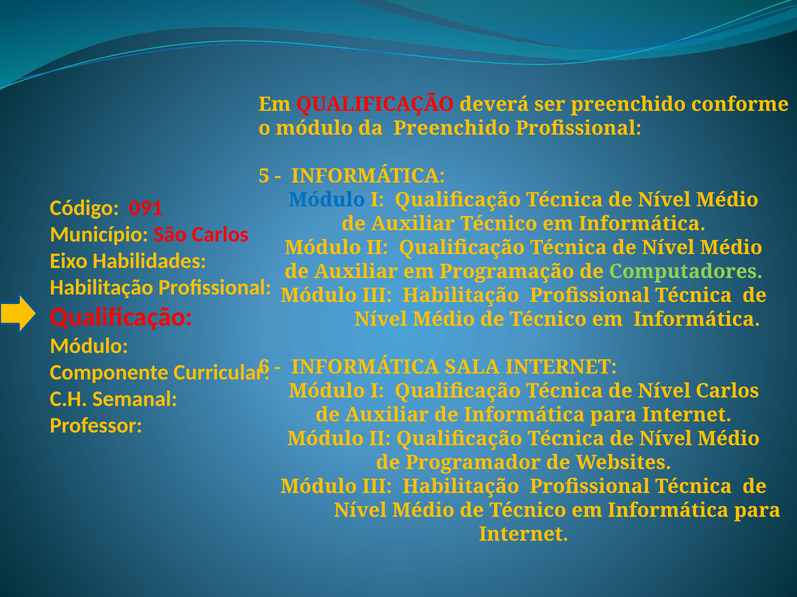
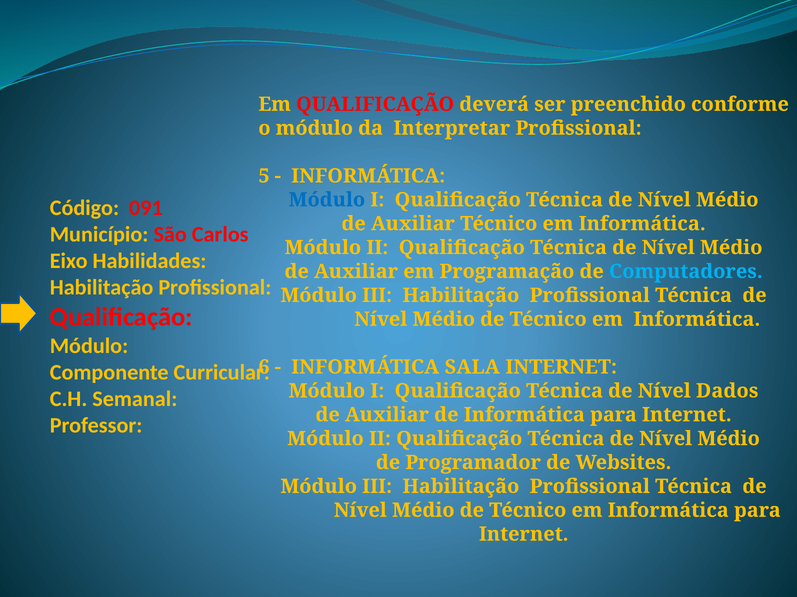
da Preenchido: Preenchido -> Interpretar
Computadores colour: light green -> light blue
Nível Carlos: Carlos -> Dados
